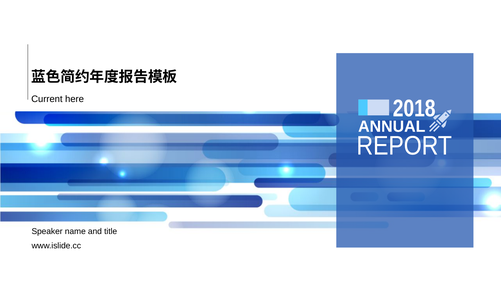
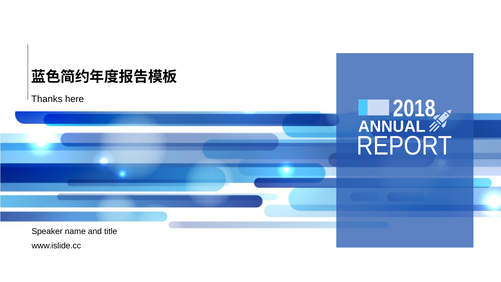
Current: Current -> Thanks
